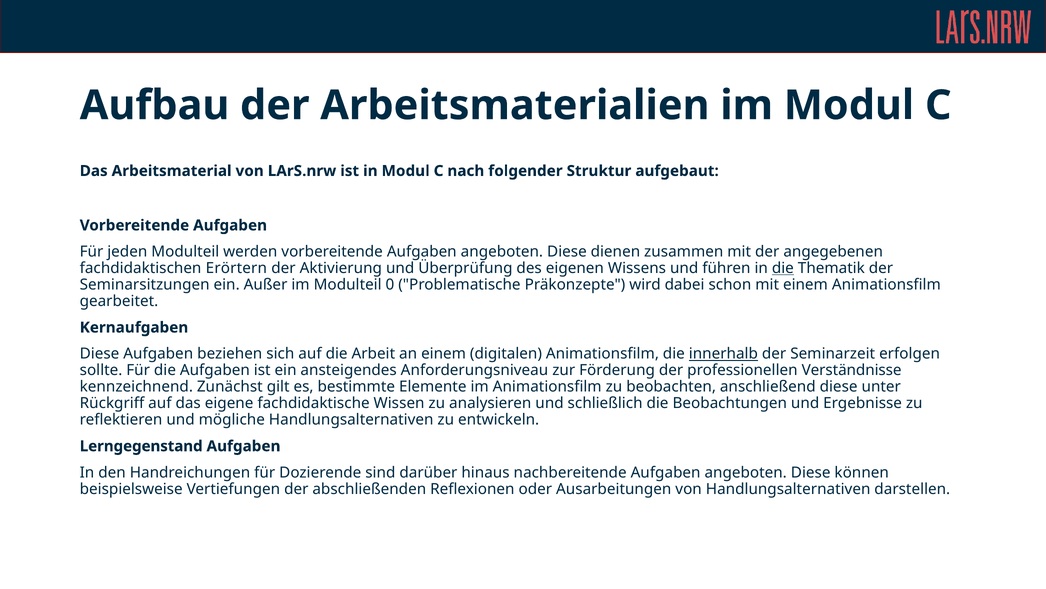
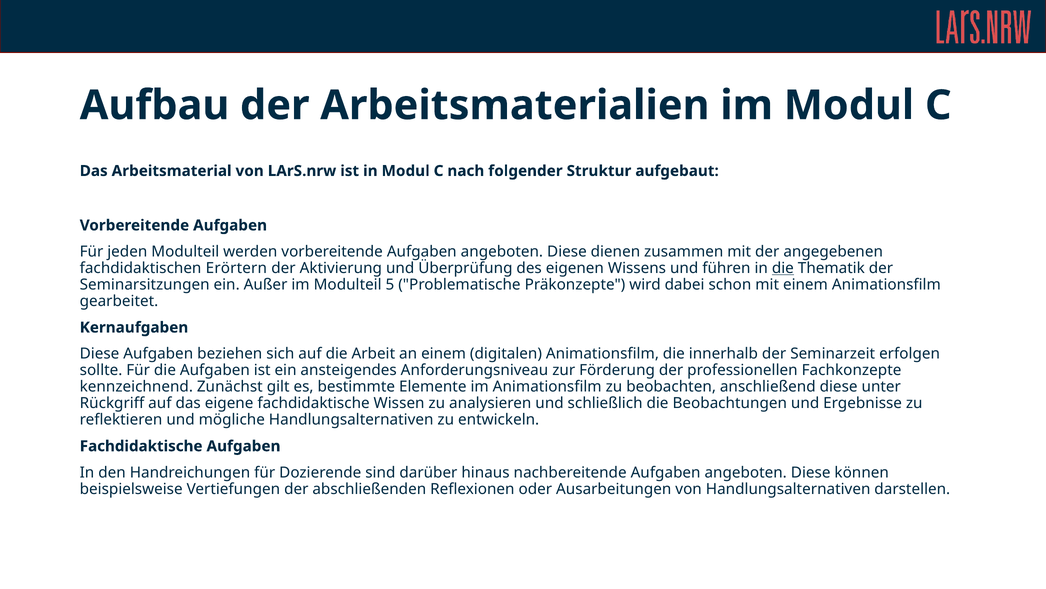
0: 0 -> 5
innerhalb underline: present -> none
Verständnisse: Verständnisse -> Fachkonzepte
Lerngegenstand at (141, 446): Lerngegenstand -> Fachdidaktische
